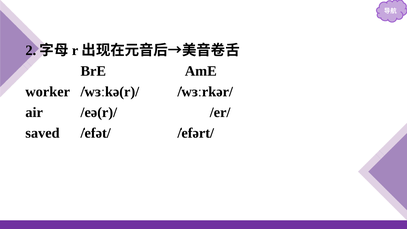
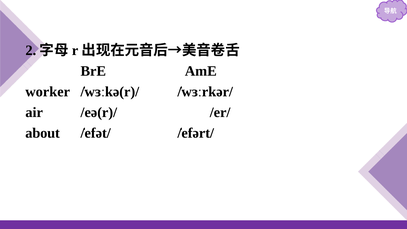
saved: saved -> about
